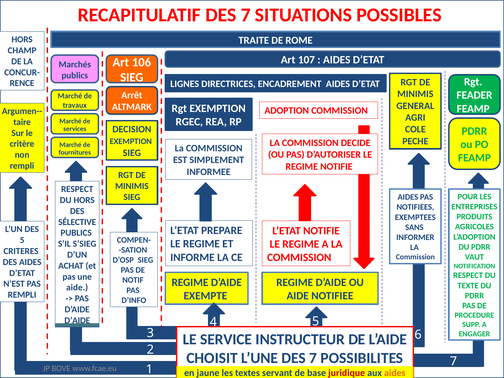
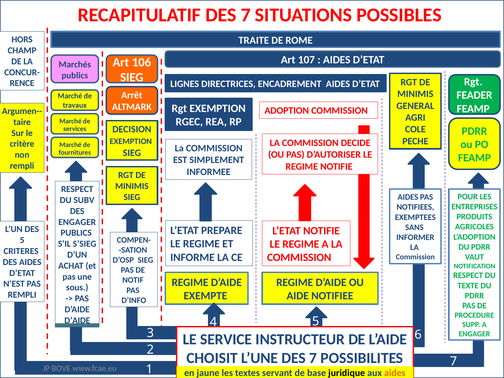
DU HORS: HORS -> SUBV
SÉLECTIVE at (77, 222): SÉLECTIVE -> ENGAGER
aide at (77, 288): aide -> sous
juridique colour: red -> black
